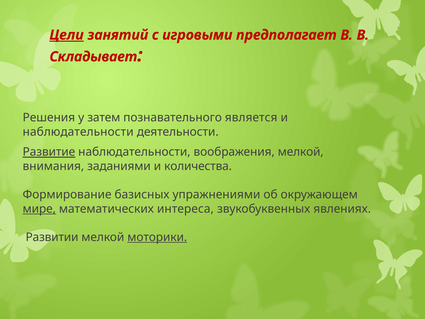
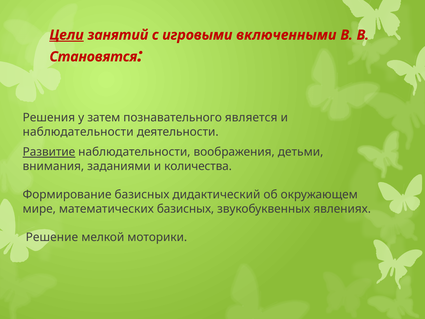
предполагает: предполагает -> включенными
Складывает: Складывает -> Становятся
воображения мелкой: мелкой -> детьми
упражнениями: упражнениями -> дидактический
мире underline: present -> none
математических интереса: интереса -> базисных
Развитии: Развитии -> Решение
моторики underline: present -> none
